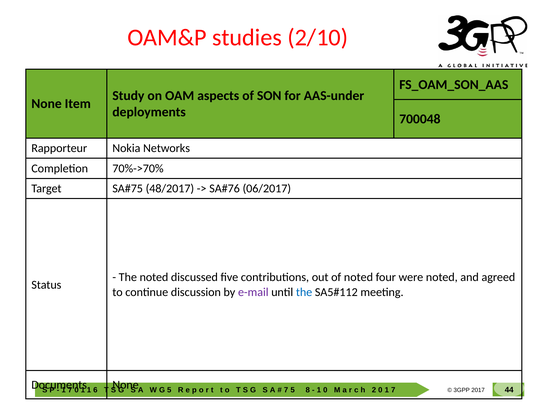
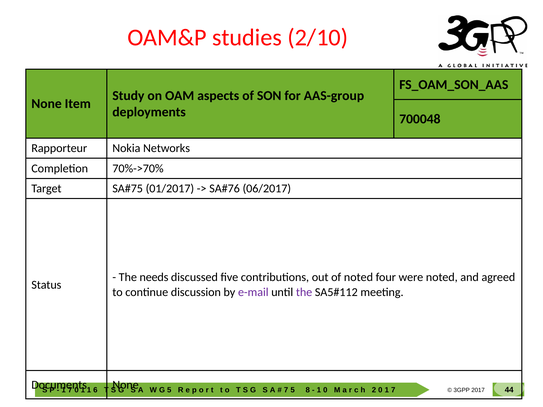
AAS-under: AAS-under -> AAS-group
48/2017: 48/2017 -> 01/2017
The noted: noted -> needs
the at (304, 292) colour: blue -> purple
